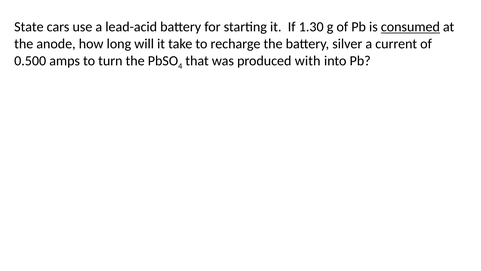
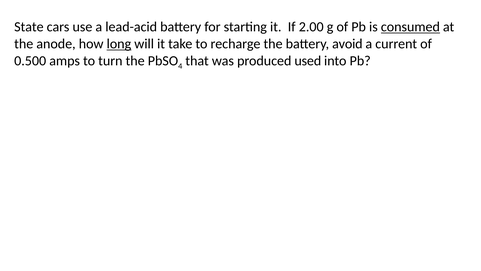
1.30: 1.30 -> 2.00
long underline: none -> present
silver: silver -> avoid
with: with -> used
